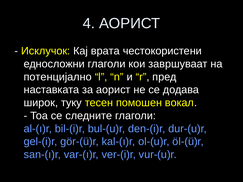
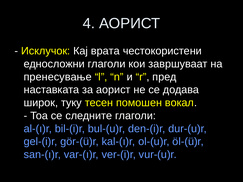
потенцијално: потенцијално -> пренесување
